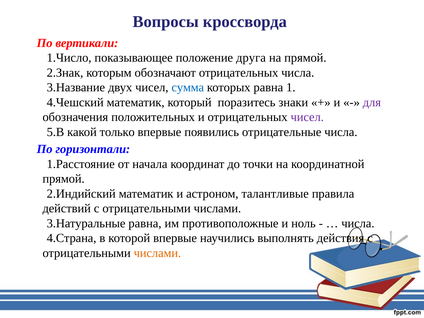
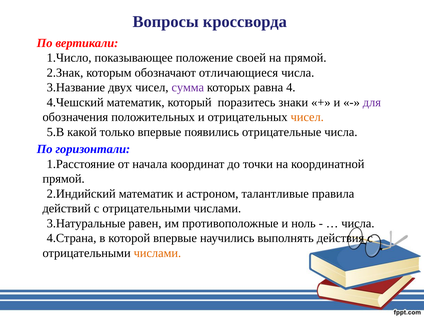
друга: друга -> своей
обозначают отрицательных: отрицательных -> отличающиеся
сумма colour: blue -> purple
1: 1 -> 4
чисел at (307, 117) colour: purple -> orange
равна at (145, 223): равна -> равен
